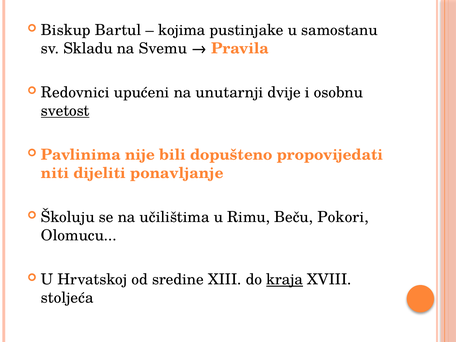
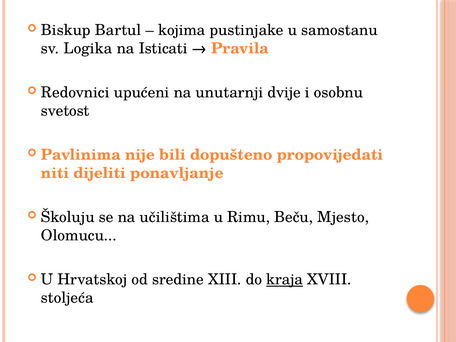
Skladu: Skladu -> Logika
Svemu: Svemu -> Isticati
svetost underline: present -> none
Pokori: Pokori -> Mjesto
